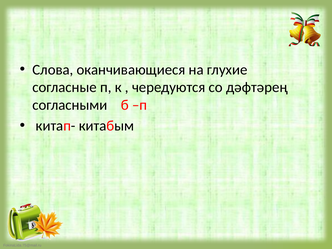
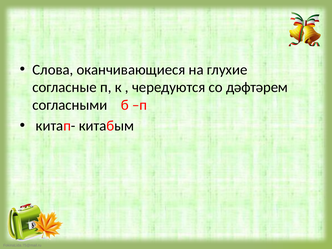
дәфтәрең: дәфтәрең -> дәфтәрем
